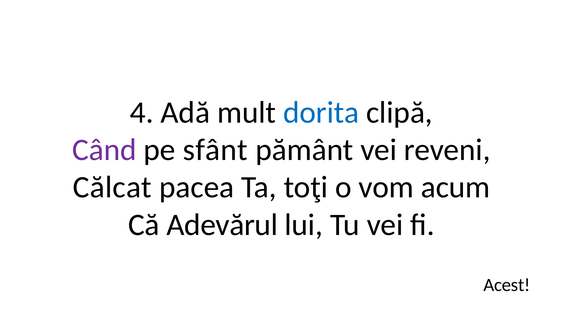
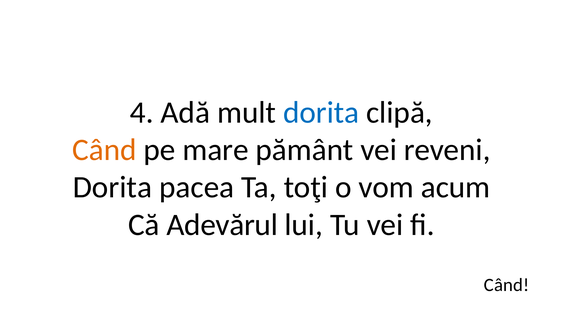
Când at (104, 150) colour: purple -> orange
sfânt: sfânt -> mare
Călcat at (112, 188): Călcat -> Dorita
Acest at (507, 286): Acest -> Când
